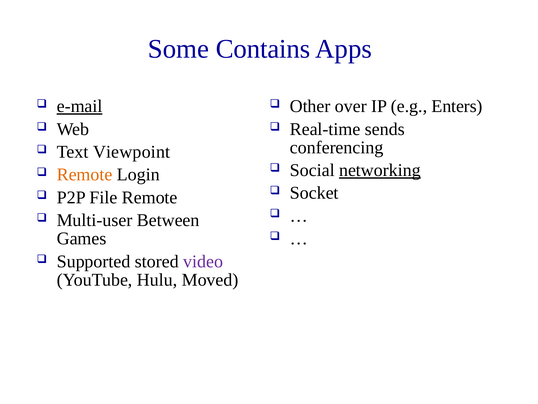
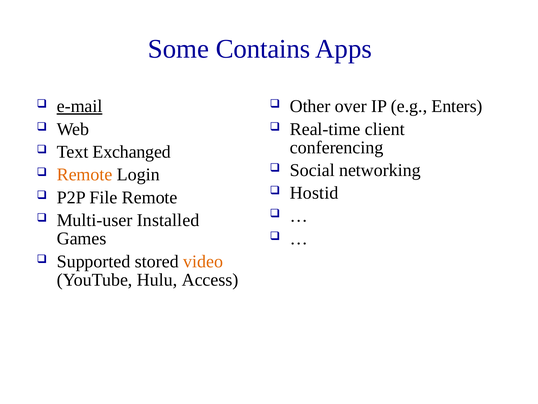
sends: sends -> client
Viewpoint: Viewpoint -> Exchanged
networking underline: present -> none
Socket: Socket -> Hostid
Between: Between -> Installed
video colour: purple -> orange
Moved: Moved -> Access
